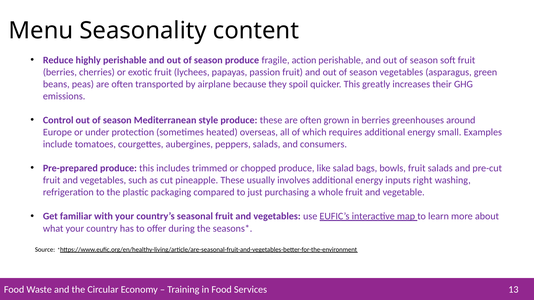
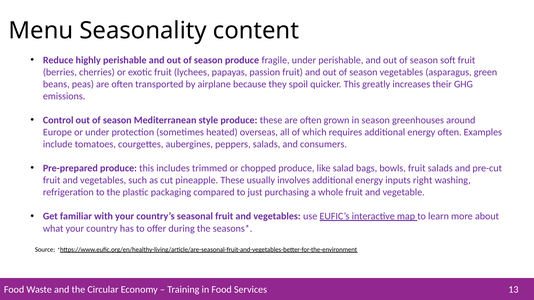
fragile action: action -> under
in berries: berries -> season
energy small: small -> often
